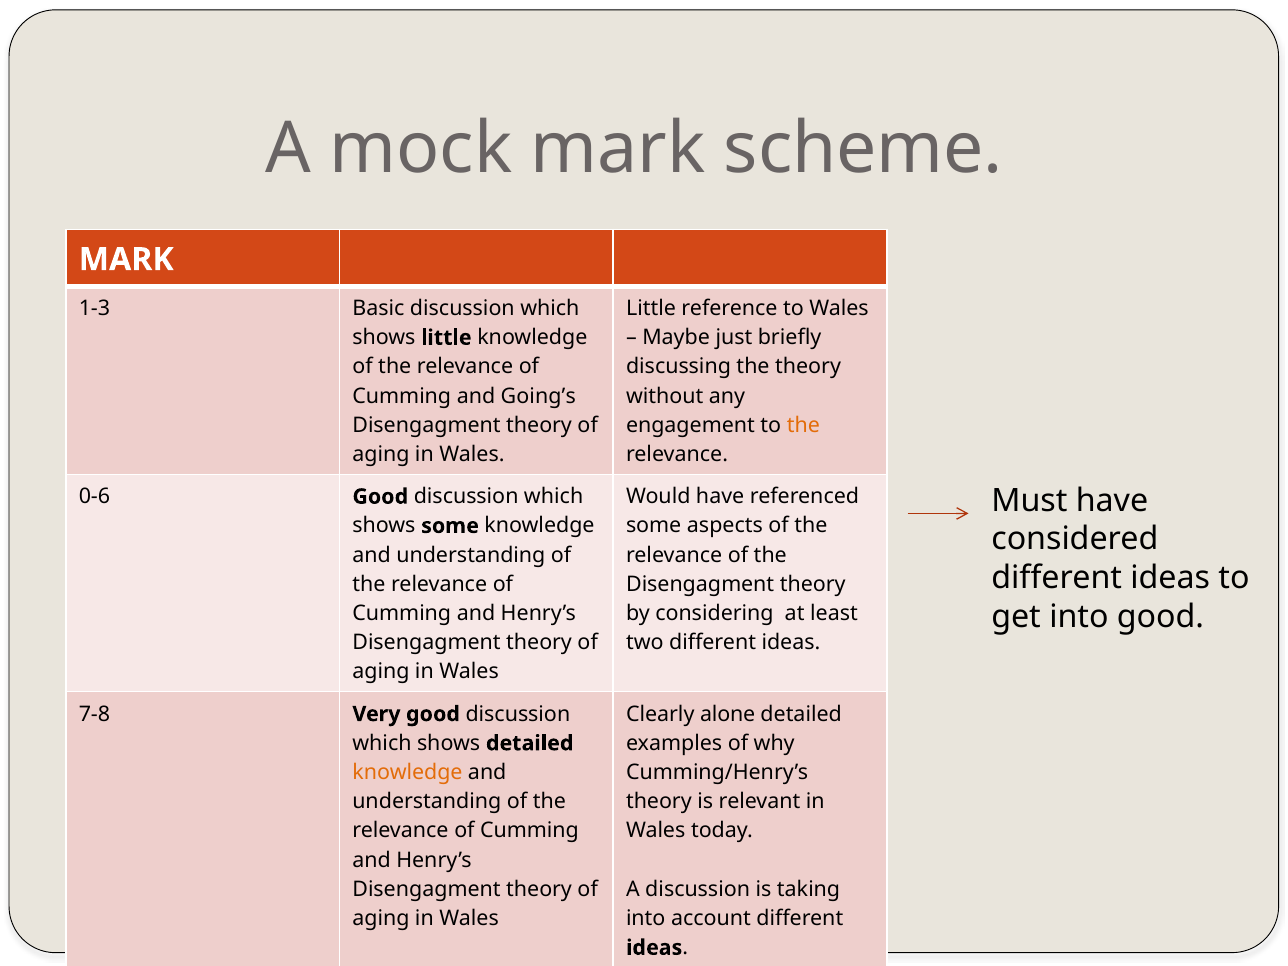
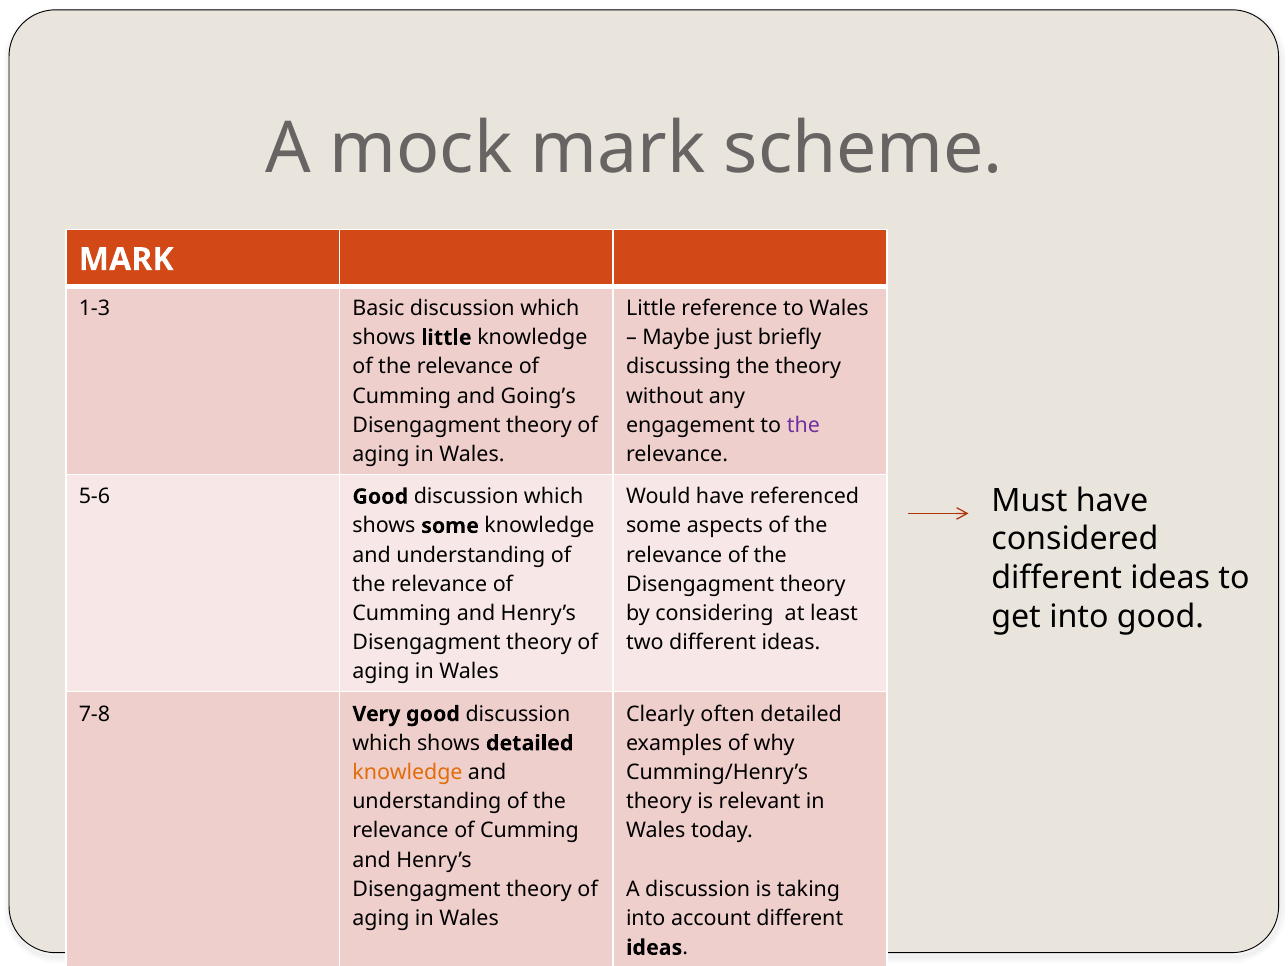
the at (803, 425) colour: orange -> purple
0-6: 0-6 -> 5-6
alone: alone -> often
